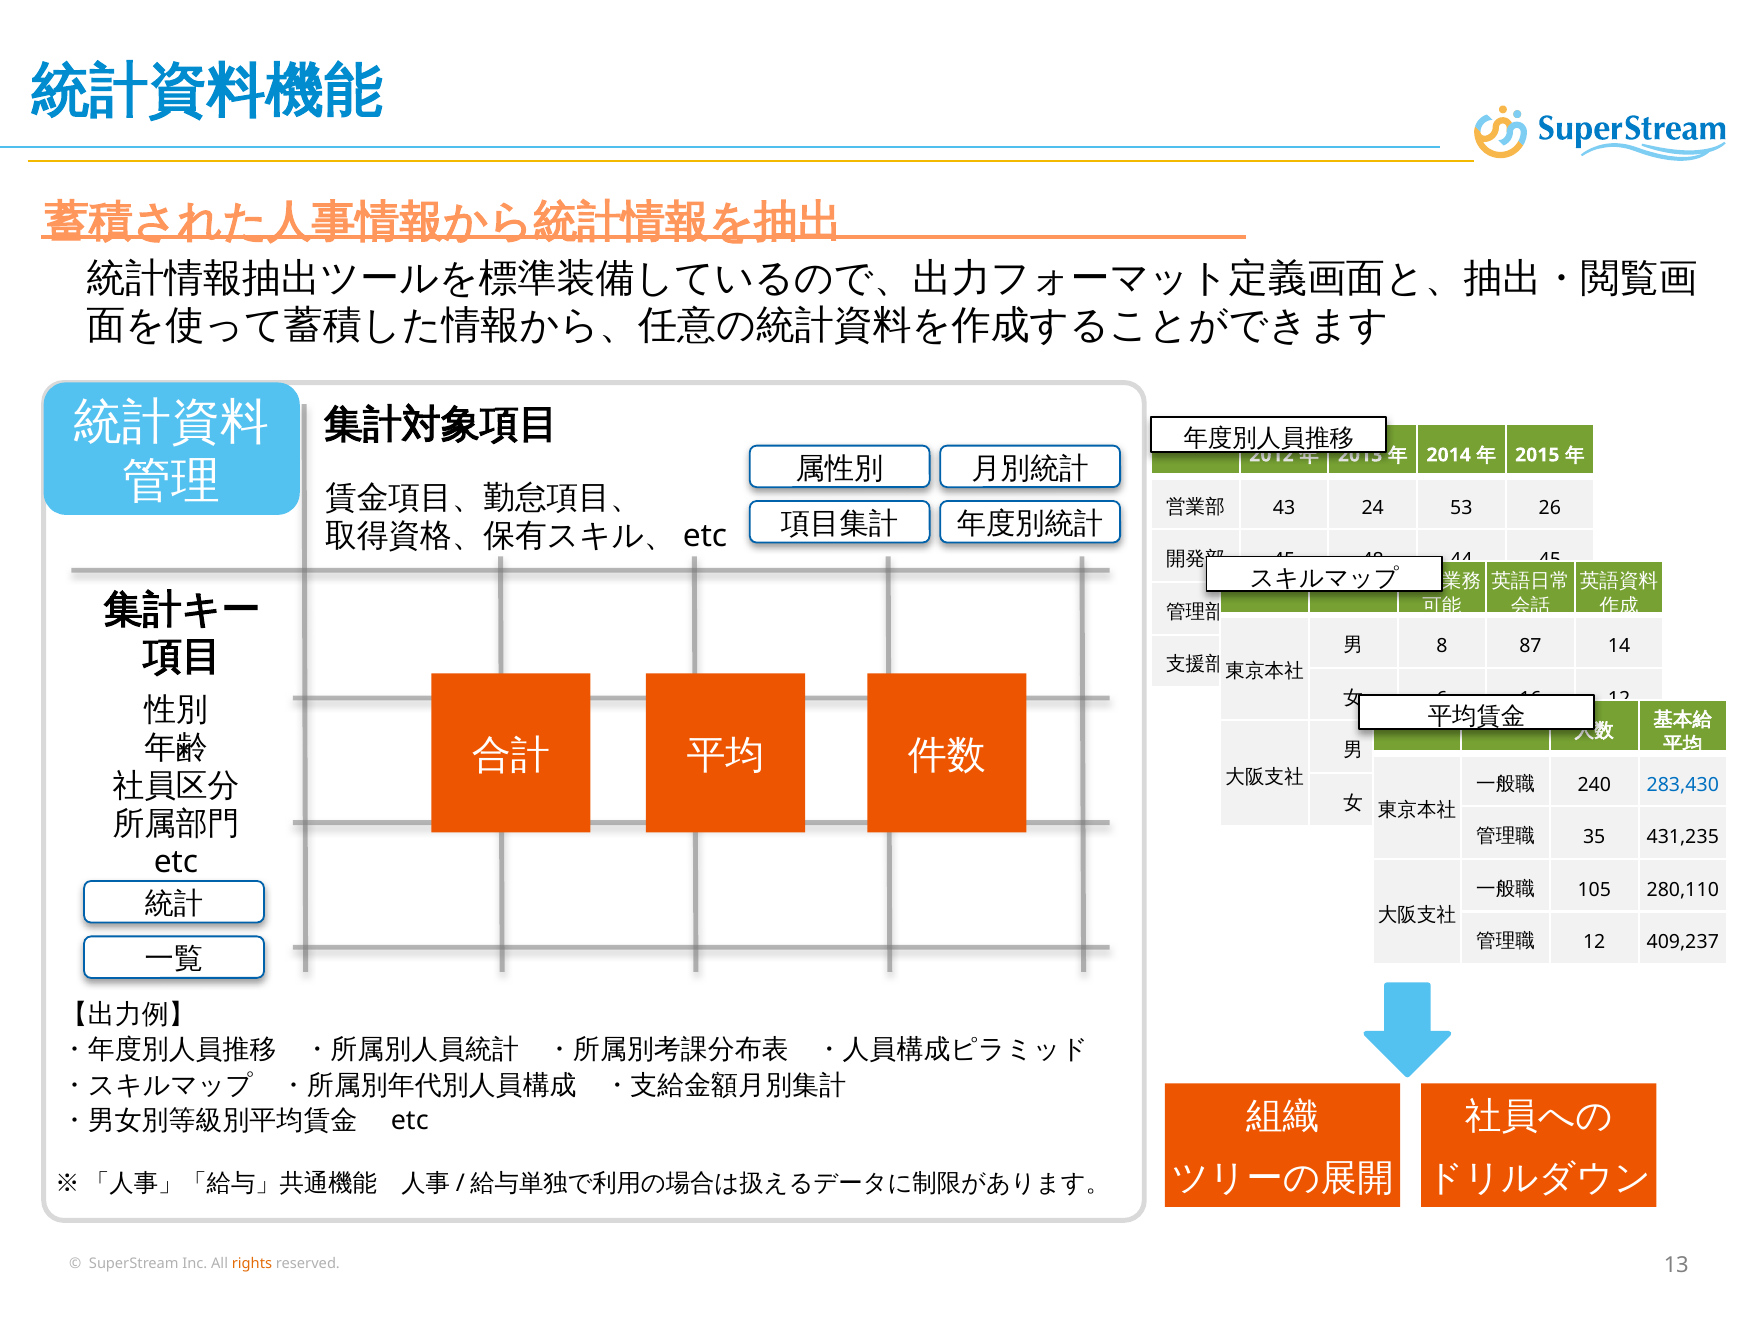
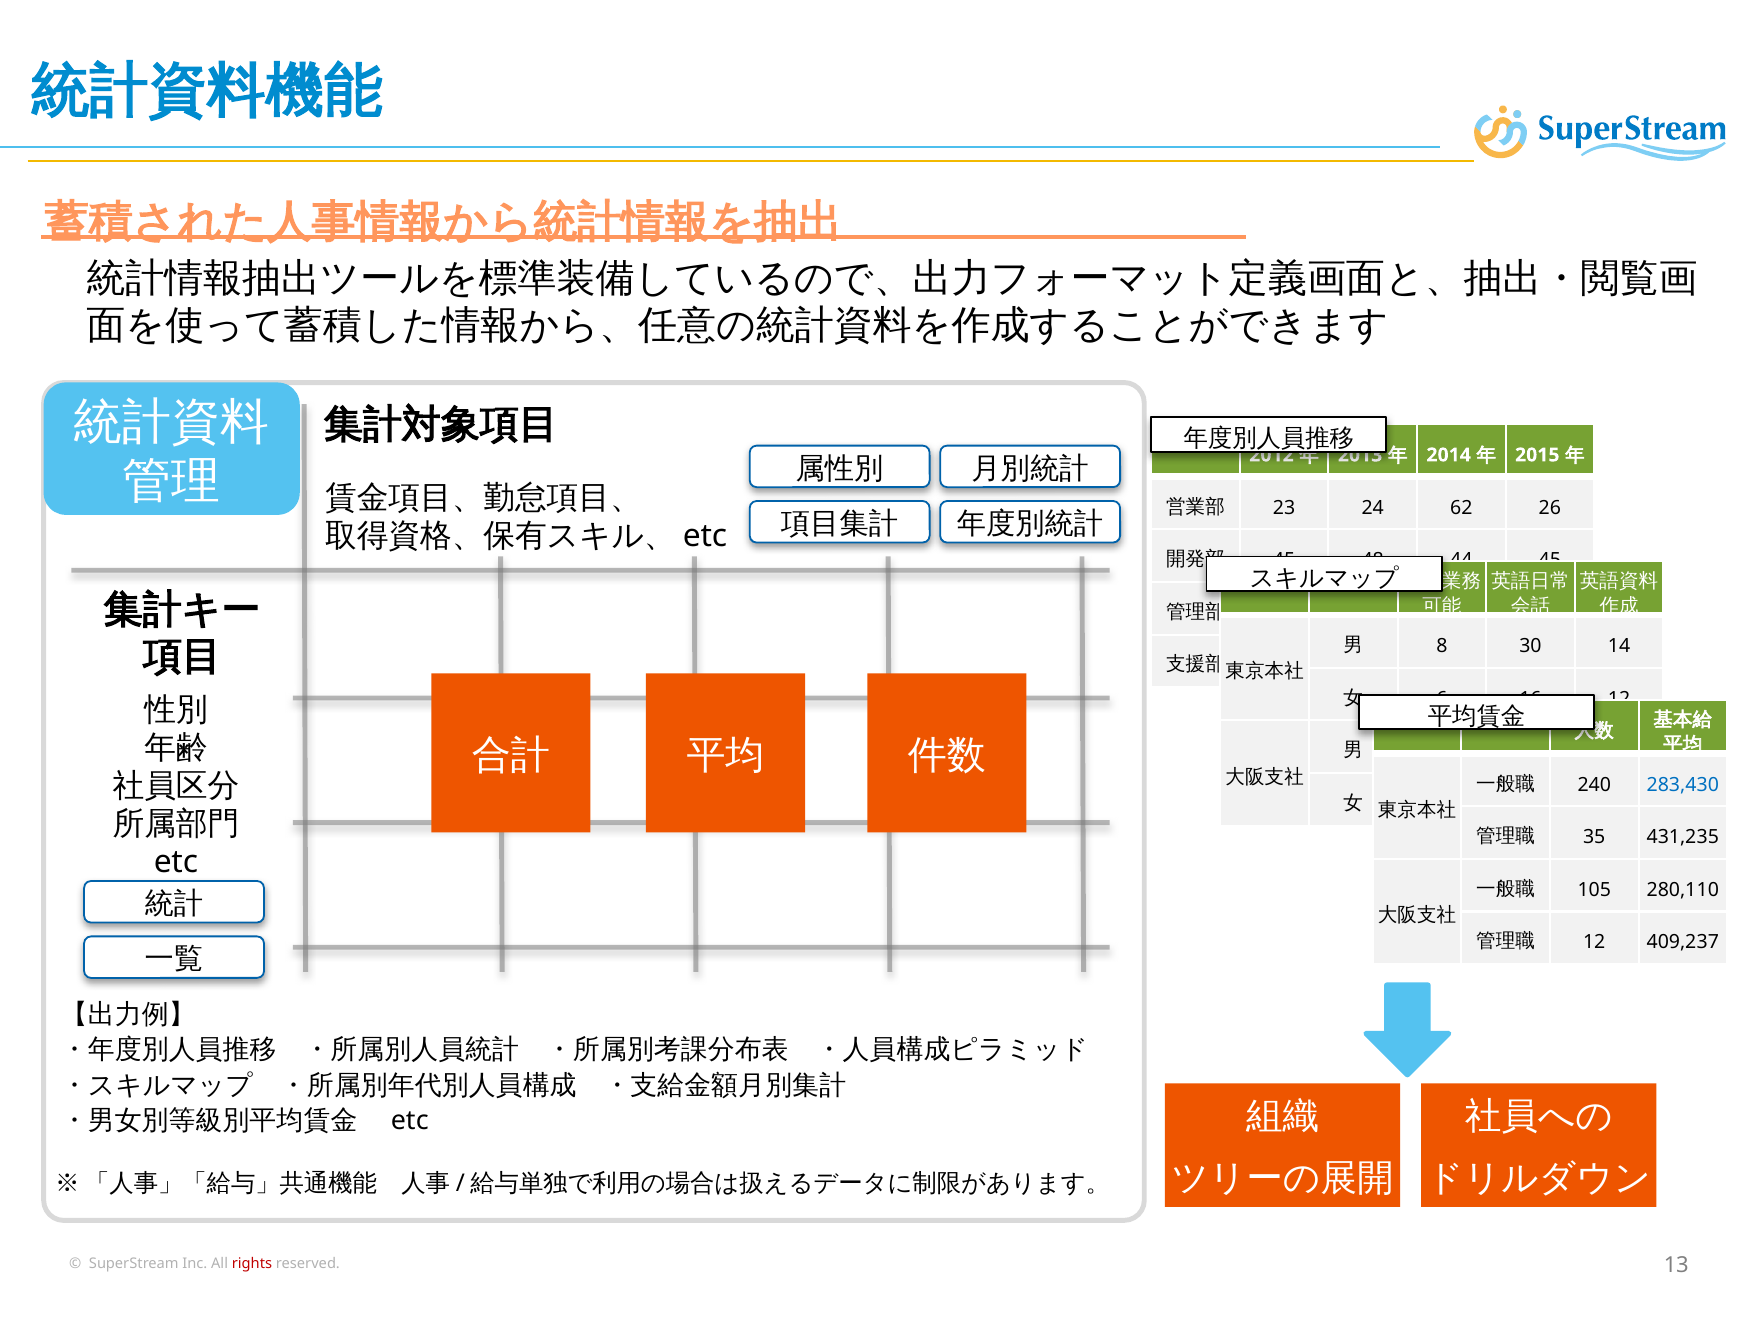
43: 43 -> 23
53: 53 -> 62
87: 87 -> 30
rights colour: orange -> red
